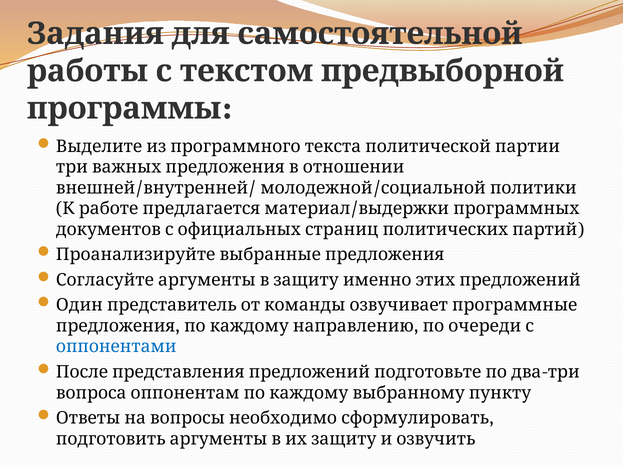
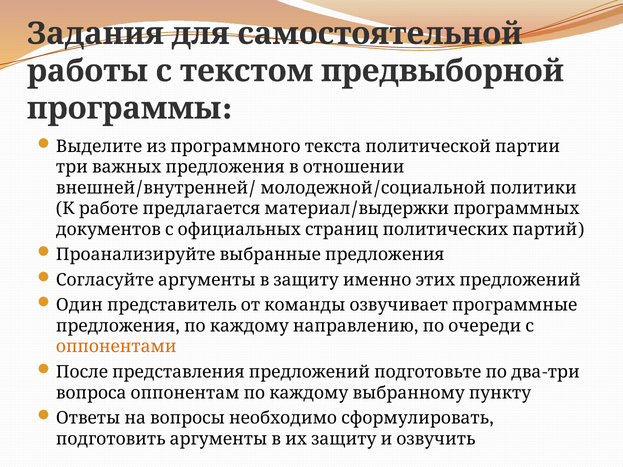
оппонентами colour: blue -> orange
